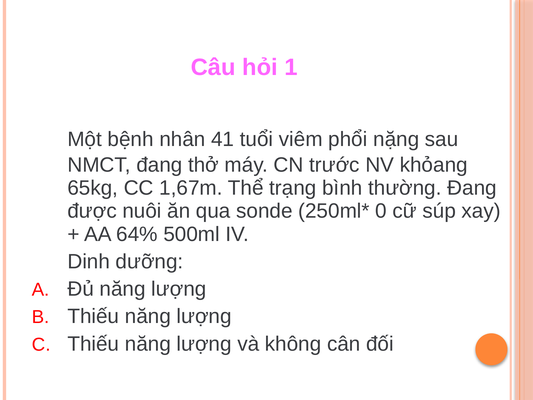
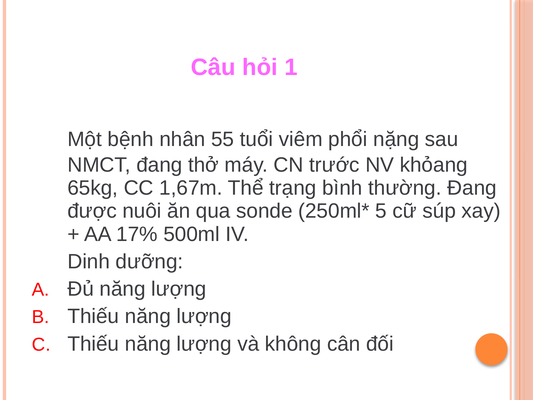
41: 41 -> 55
0: 0 -> 5
64%: 64% -> 17%
